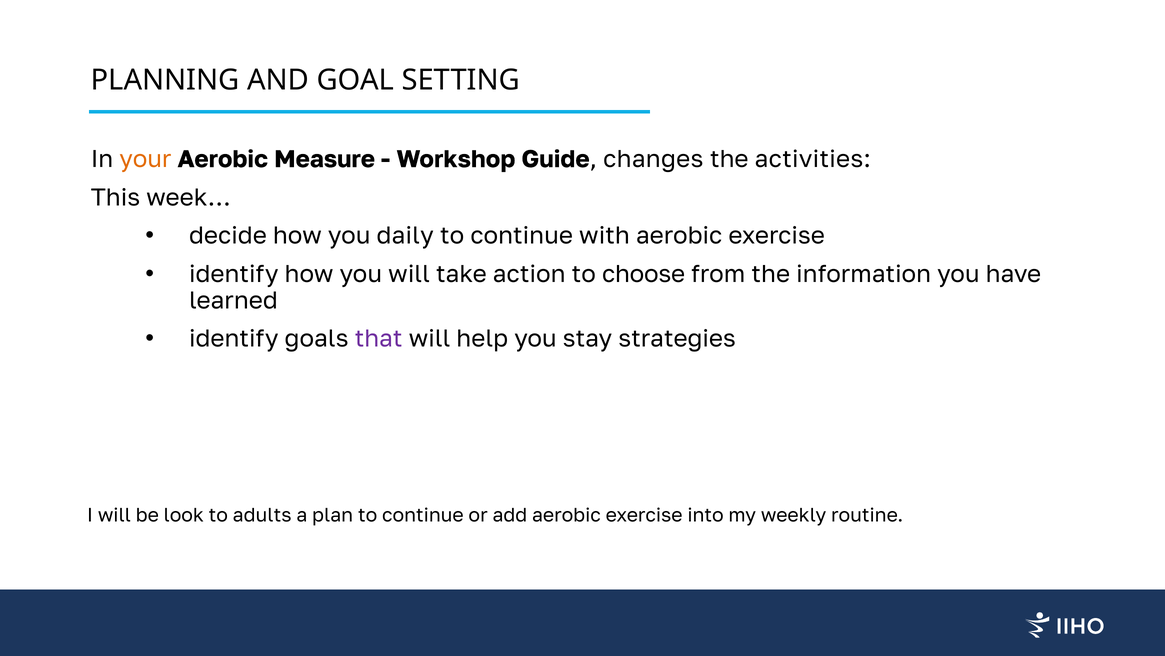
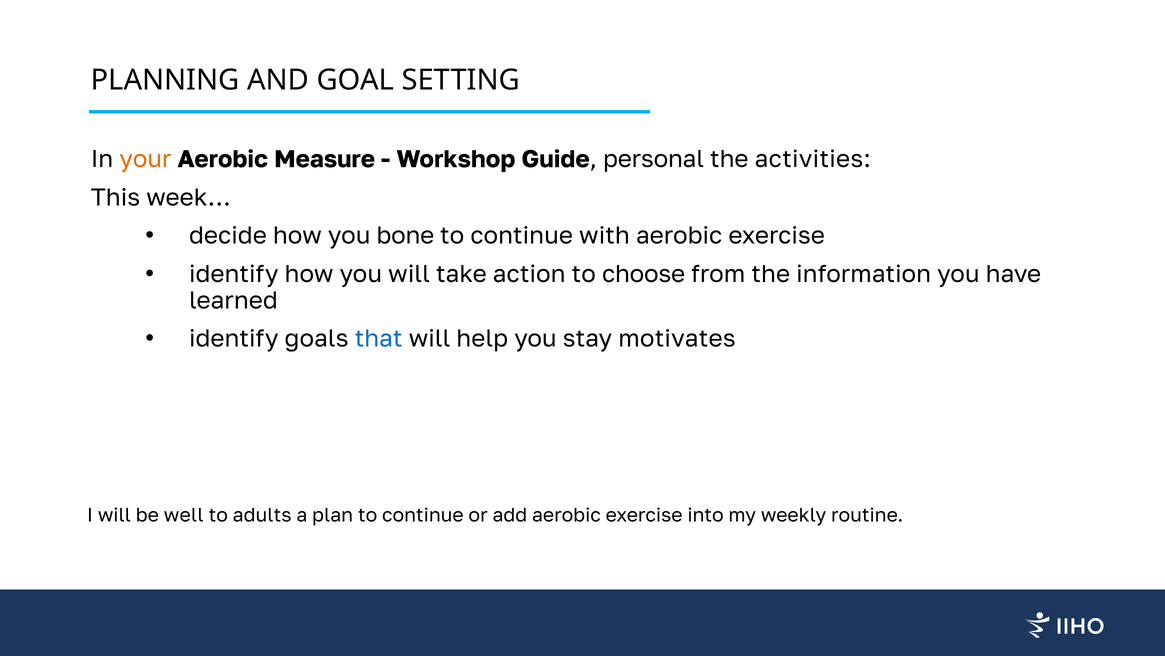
changes: changes -> personal
daily: daily -> bone
that colour: purple -> blue
strategies: strategies -> motivates
look: look -> well
